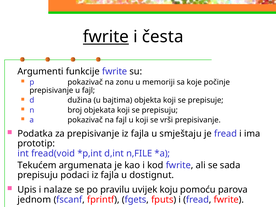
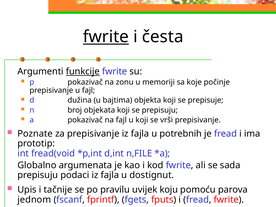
funkcije underline: none -> present
Podatka: Podatka -> Poznate
smještaju: smještaju -> potrebnih
Tekućem: Tekućem -> Globalno
nalaze: nalaze -> tačnije
